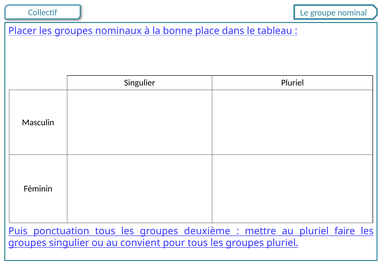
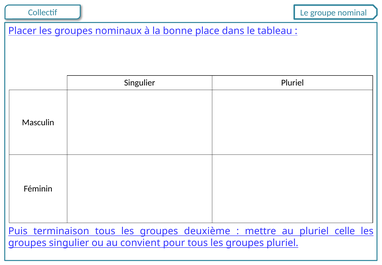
ponctuation: ponctuation -> terminaison
faire: faire -> celle
